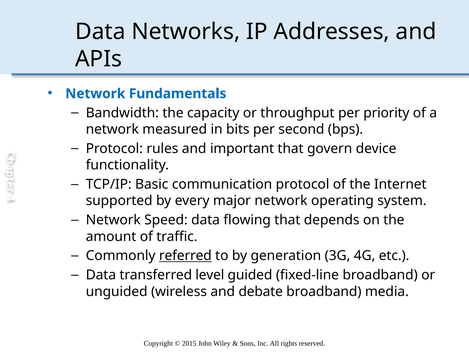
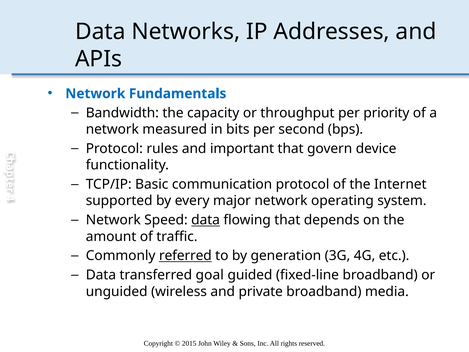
data at (206, 220) underline: none -> present
level: level -> goal
debate: debate -> private
